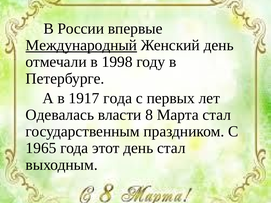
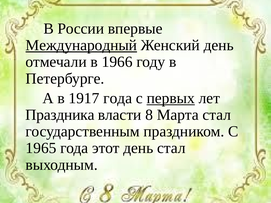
1998: 1998 -> 1966
первых underline: none -> present
Одевалась: Одевалась -> Праздника
